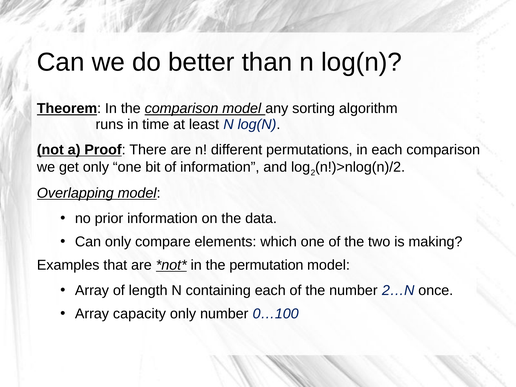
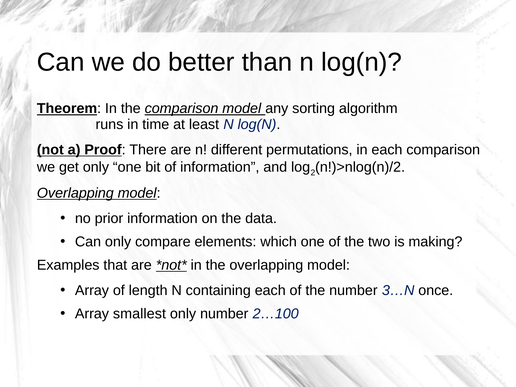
the permutation: permutation -> overlapping
2…N: 2…N -> 3…N
capacity: capacity -> smallest
0…100: 0…100 -> 2…100
